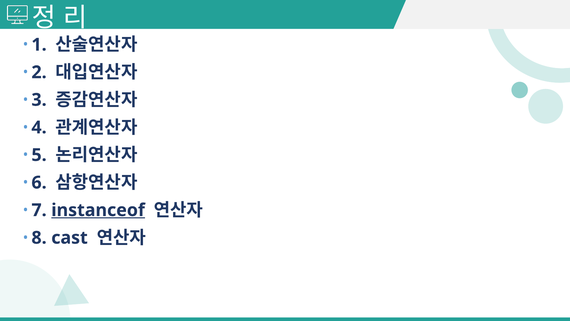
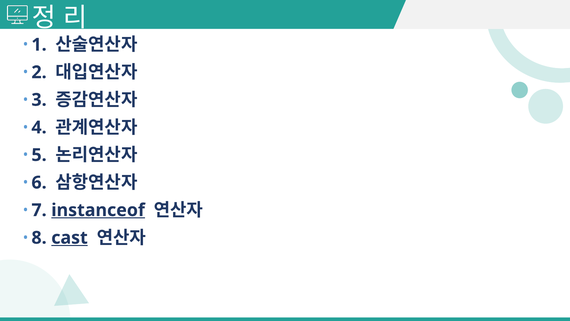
cast underline: none -> present
